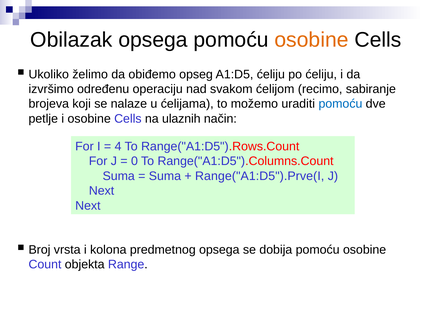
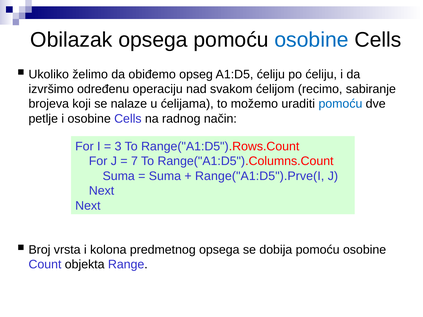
osobine at (312, 40) colour: orange -> blue
ulaznih: ulaznih -> radnog
4: 4 -> 3
0: 0 -> 7
